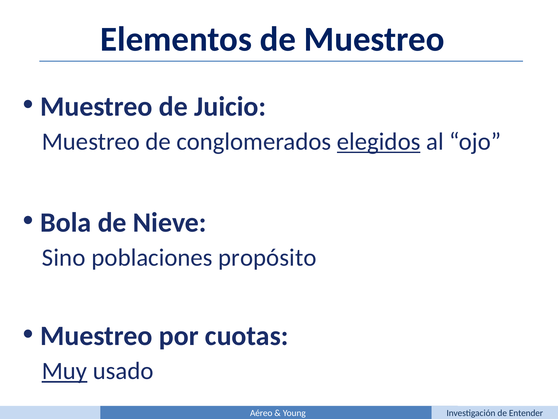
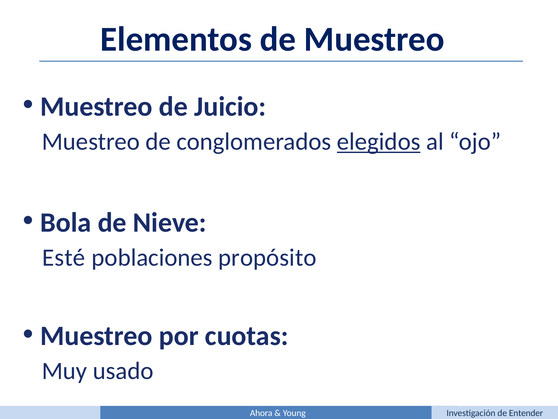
Sino: Sino -> Esté
Muy underline: present -> none
Aéreo: Aéreo -> Ahora
